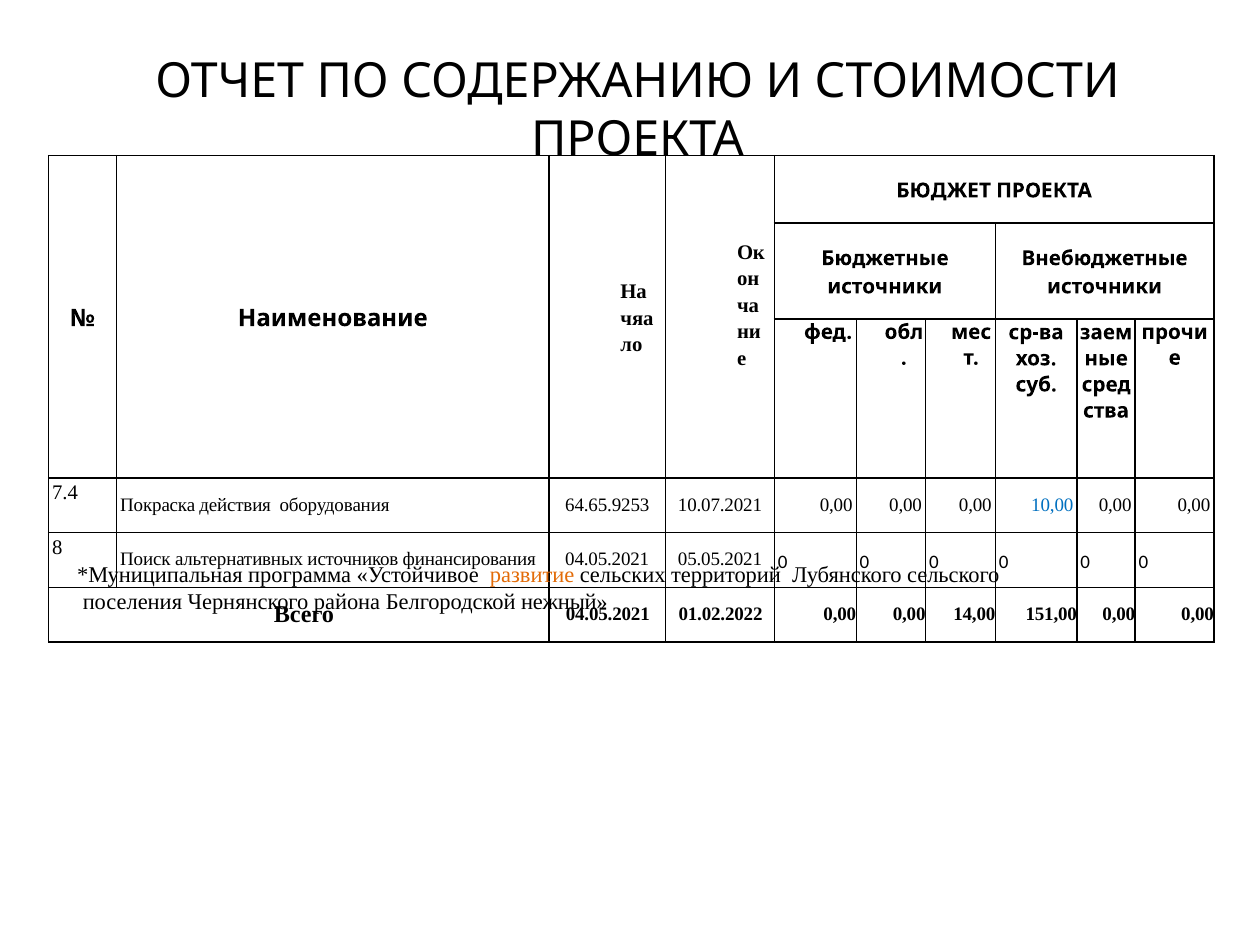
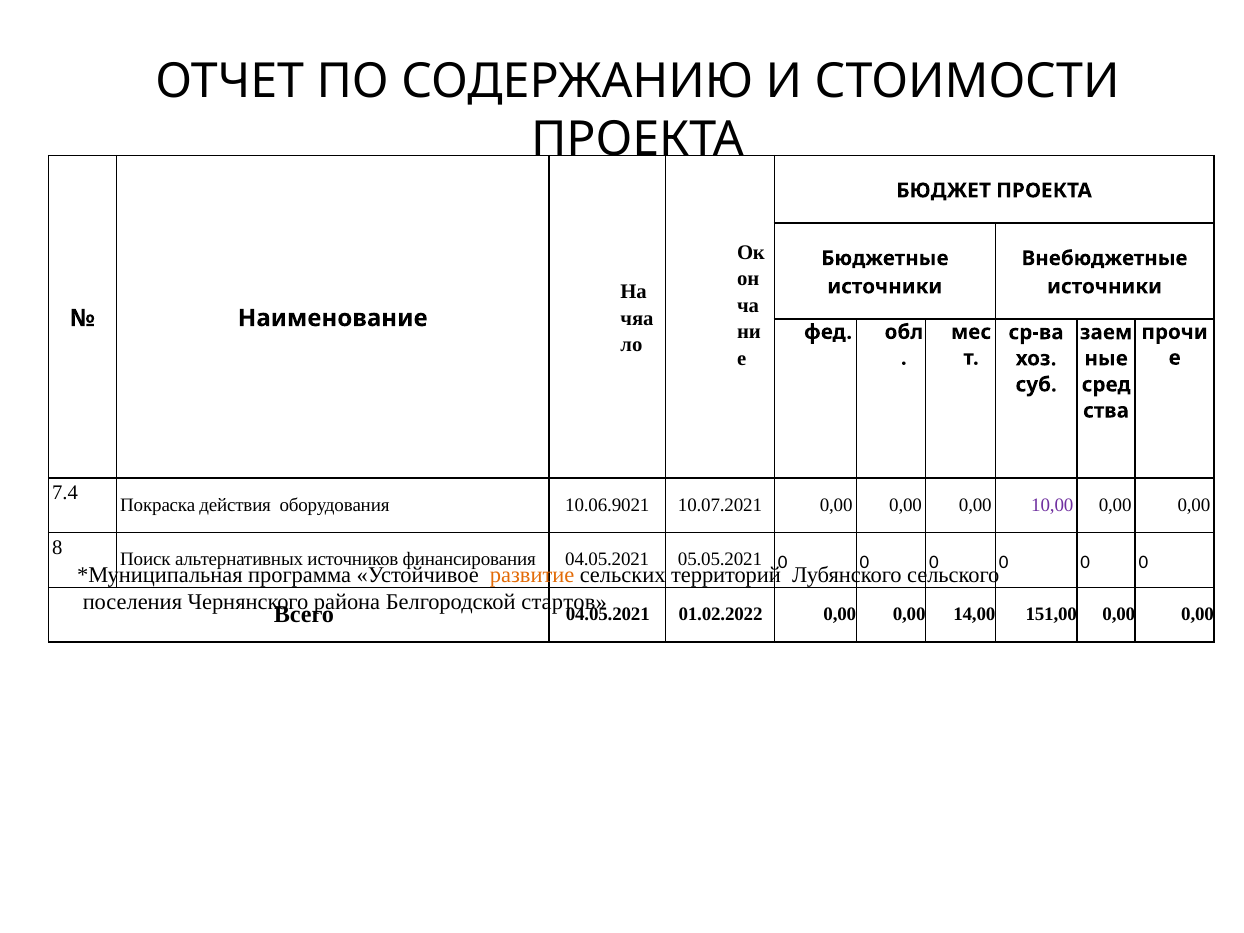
64.65.9253: 64.65.9253 -> 10.06.9021
10,00 colour: blue -> purple
нежный: нежный -> стартов
